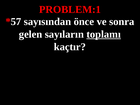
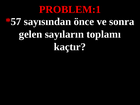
toplamı underline: present -> none
